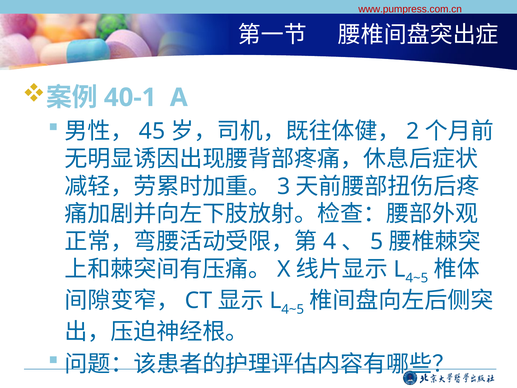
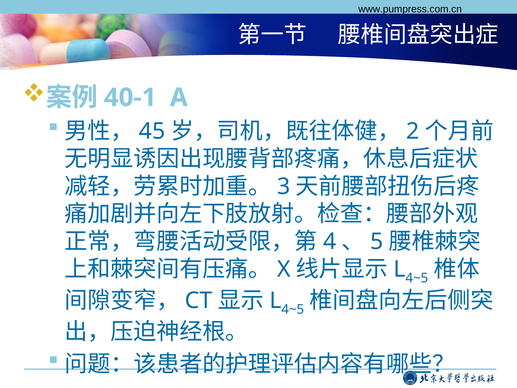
www.pumpress.com.cn colour: red -> black
